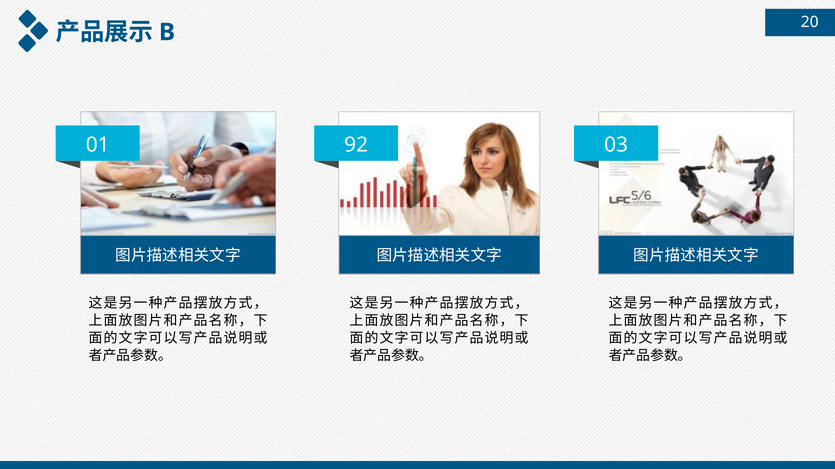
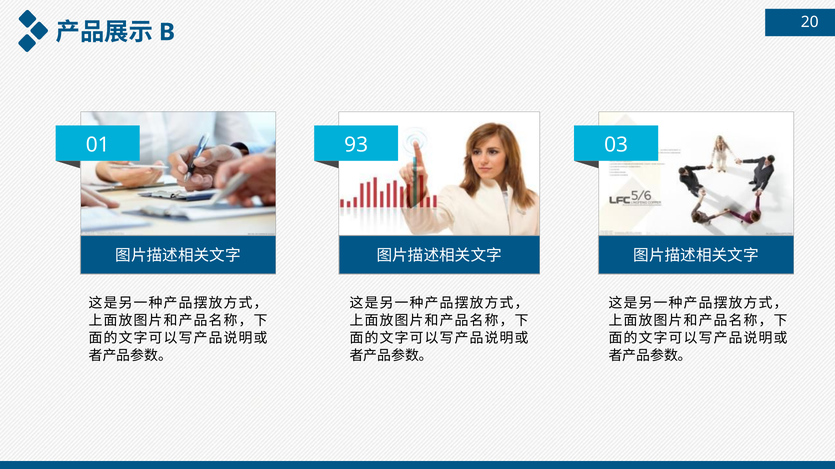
92: 92 -> 93
